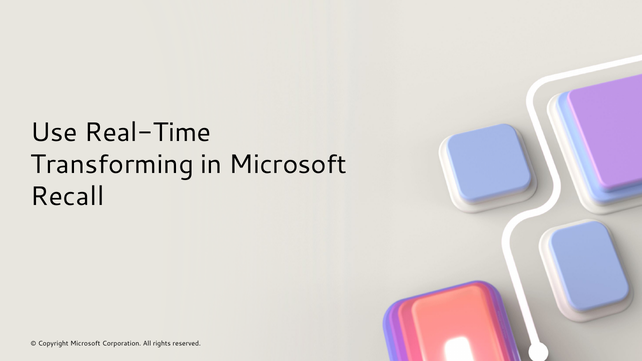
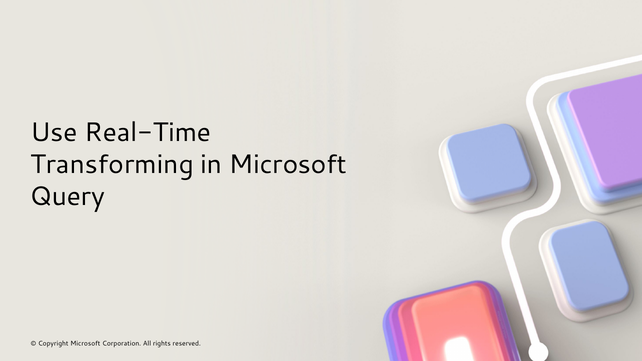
Recall: Recall -> Query
